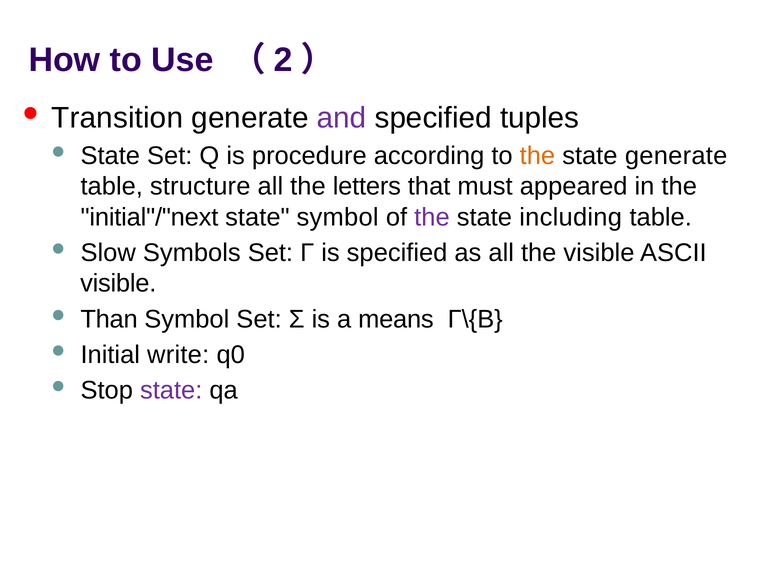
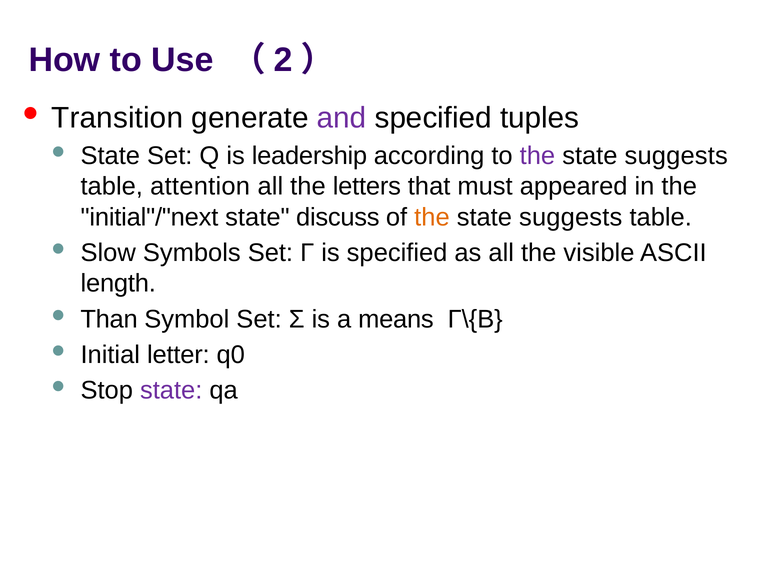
procedure: procedure -> leadership
the at (537, 156) colour: orange -> purple
generate at (676, 156): generate -> suggests
structure: structure -> attention
state symbol: symbol -> discuss
the at (432, 217) colour: purple -> orange
including at (571, 217): including -> suggests
visible at (118, 283): visible -> length
write: write -> letter
